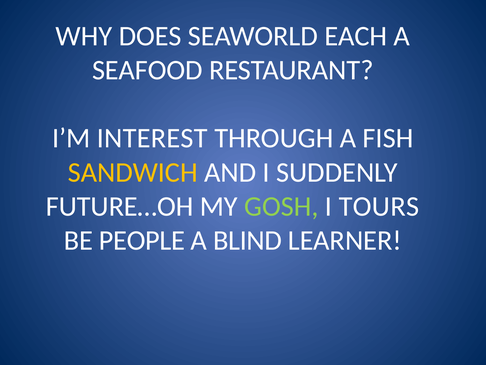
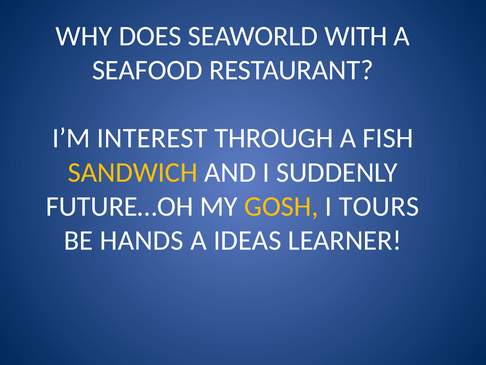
EACH: EACH -> WITH
GOSH colour: light green -> yellow
PEOPLE: PEOPLE -> HANDS
BLIND: BLIND -> IDEAS
